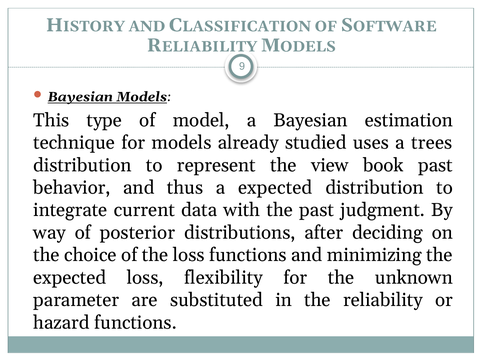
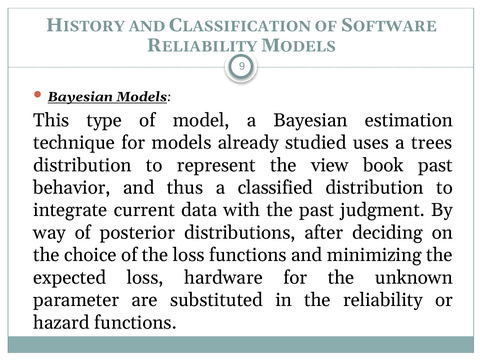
a expected: expected -> classified
flexibility: flexibility -> hardware
